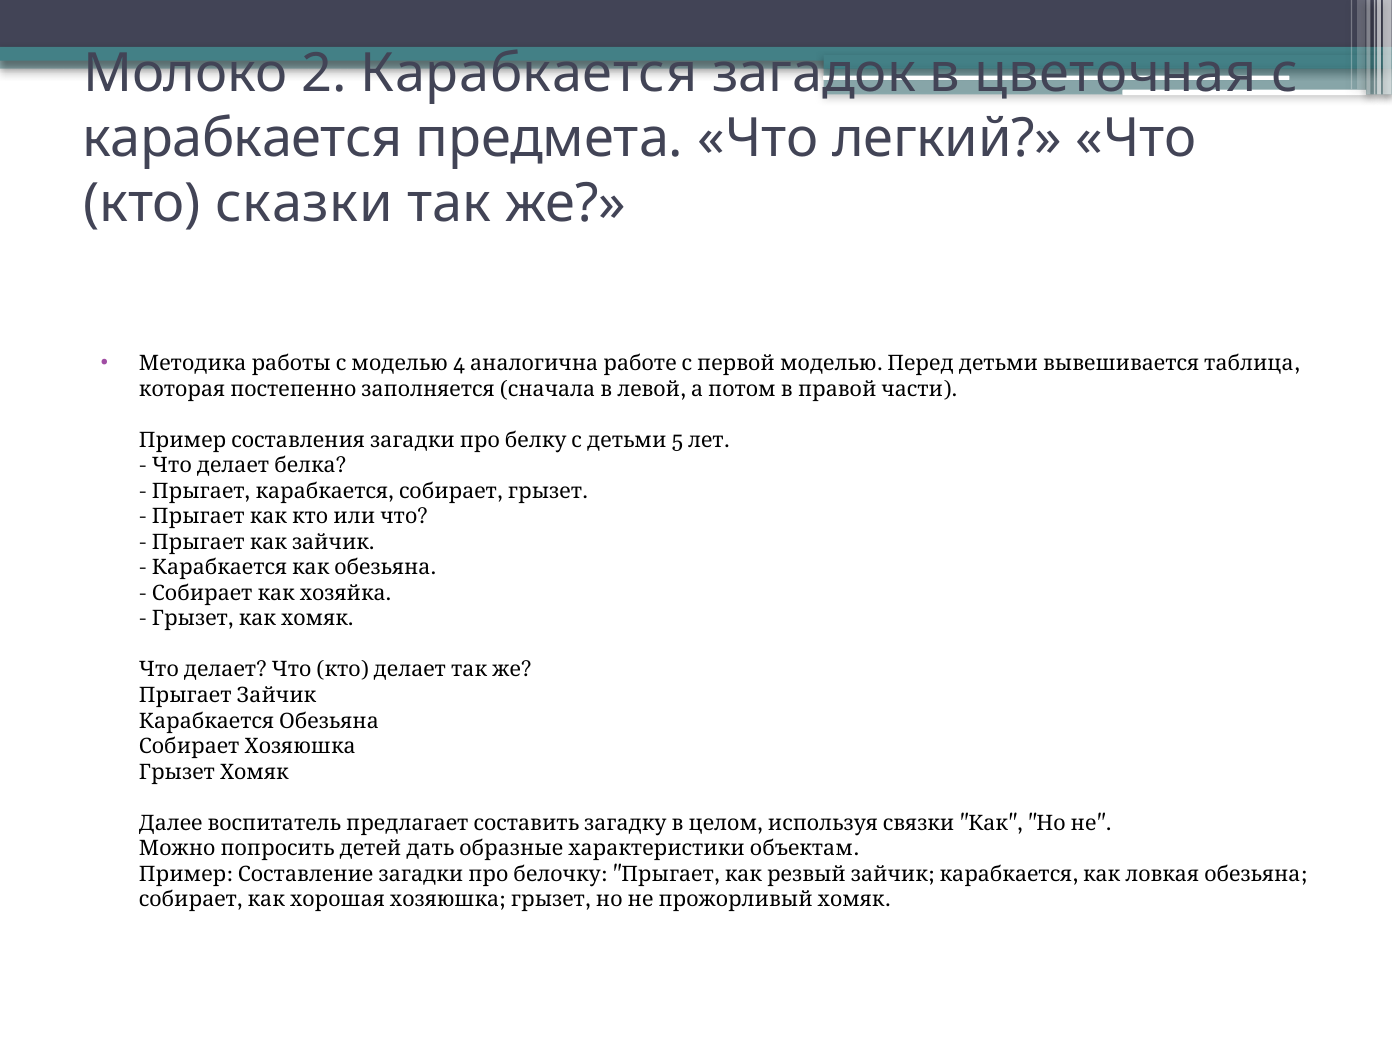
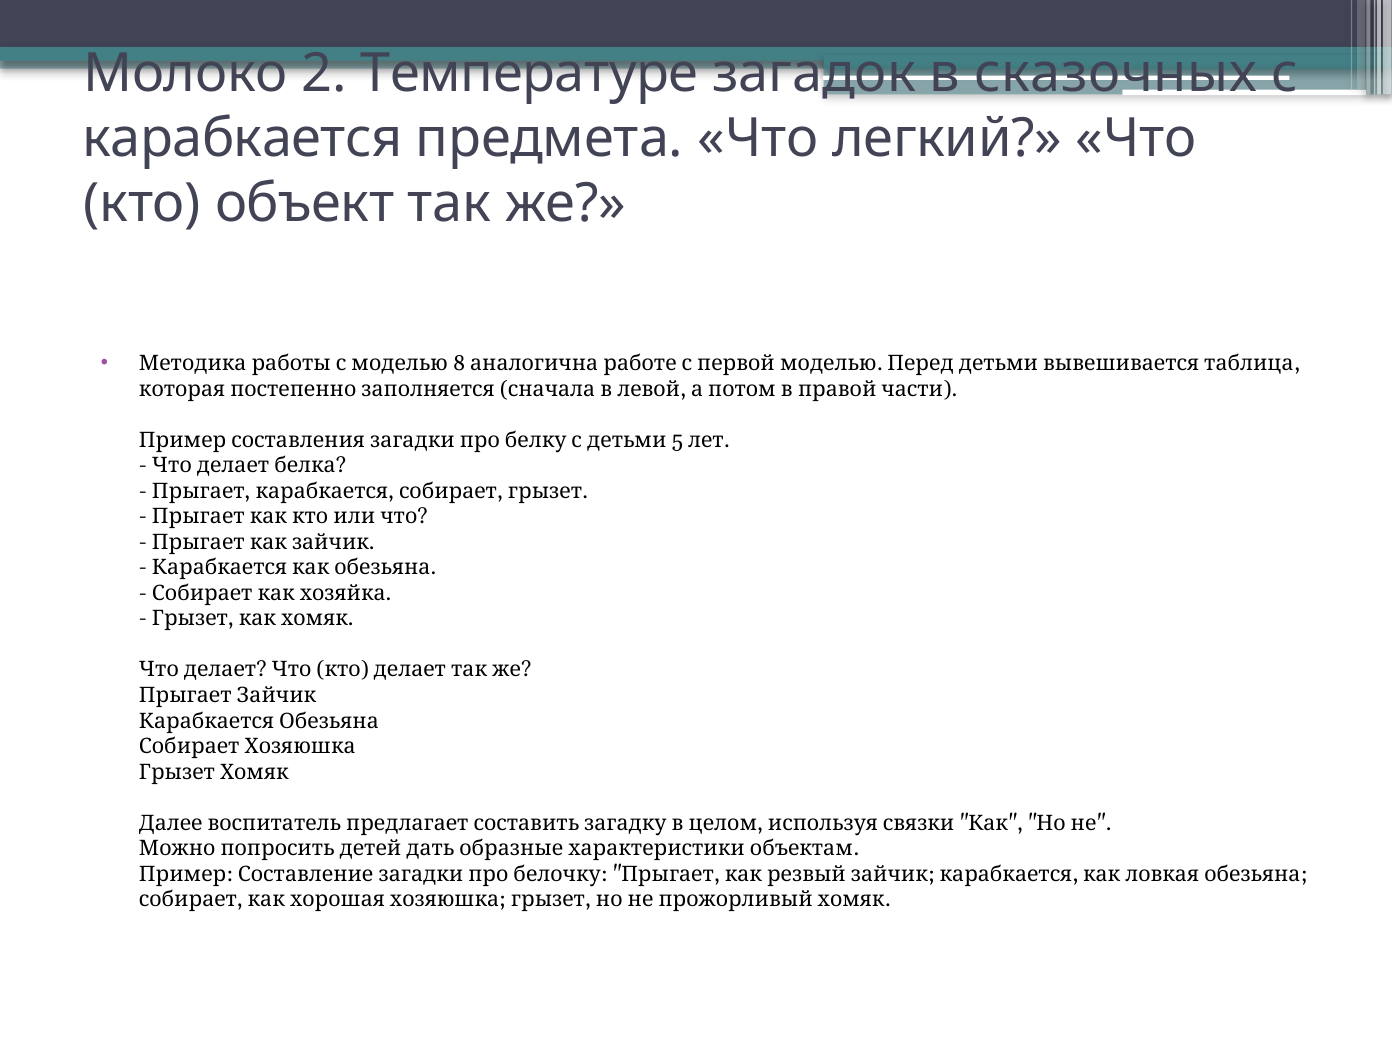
2 Карабкается: Карабкается -> Температуре
цветочная: цветочная -> сказочных
сказки: сказки -> объект
4: 4 -> 8
